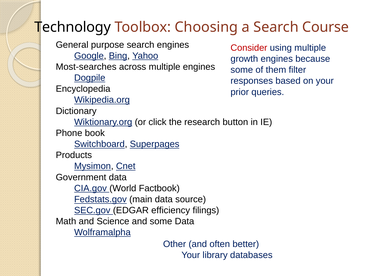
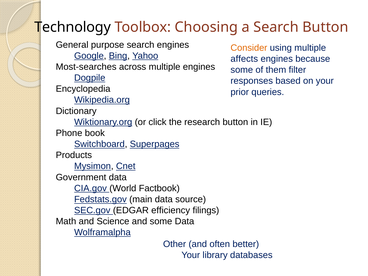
Search Course: Course -> Button
Consider colour: red -> orange
growth: growth -> affects
